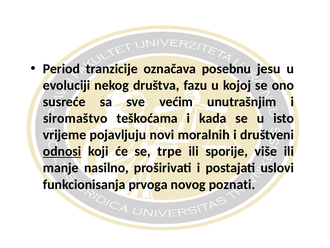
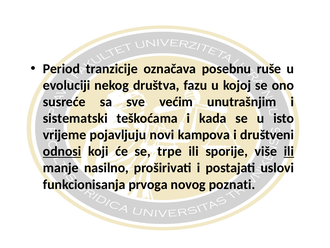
jesu: jesu -> ruše
siromaštvo: siromaštvo -> sistematski
moralnih: moralnih -> kampova
ili at (289, 151) underline: none -> present
